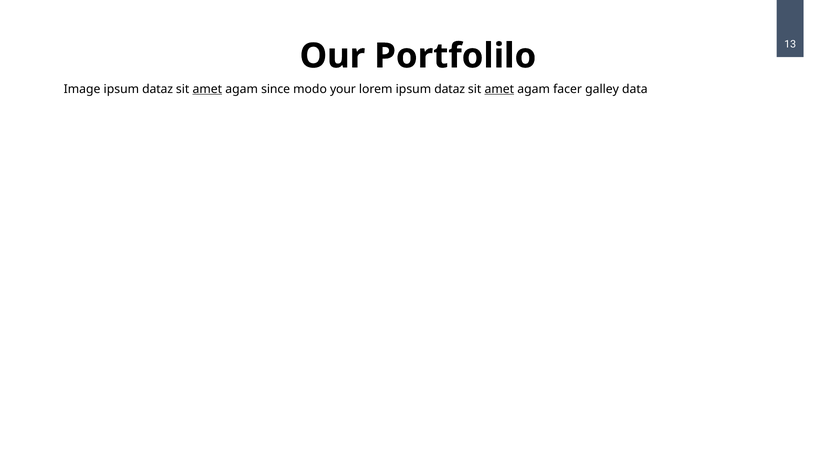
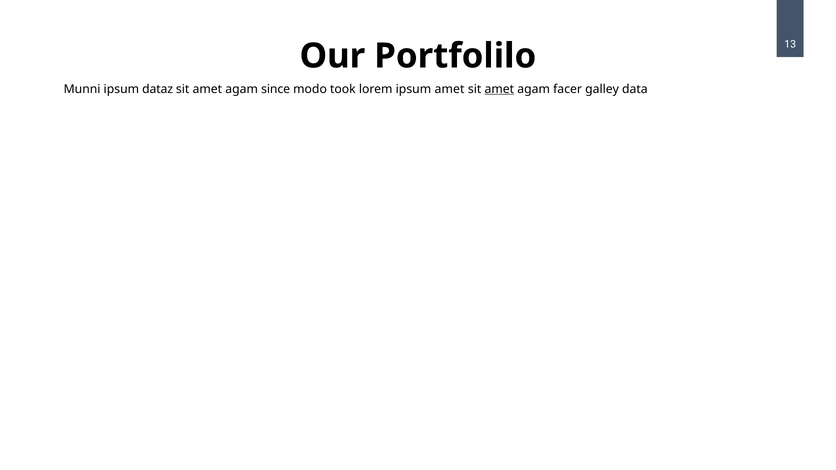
Image: Image -> Munni
amet at (207, 89) underline: present -> none
your: your -> took
lorem ipsum dataz: dataz -> amet
